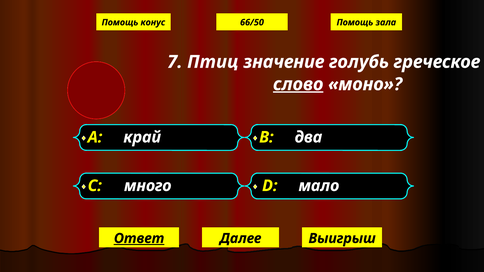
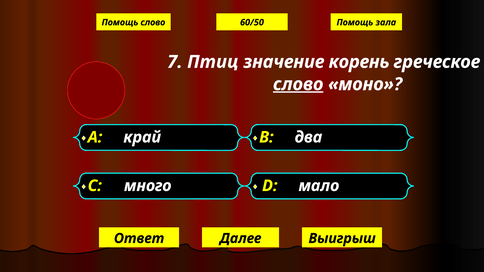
Помощь конус: конус -> слово
66/50: 66/50 -> 60/50
голубь: голубь -> корень
Ответ underline: present -> none
